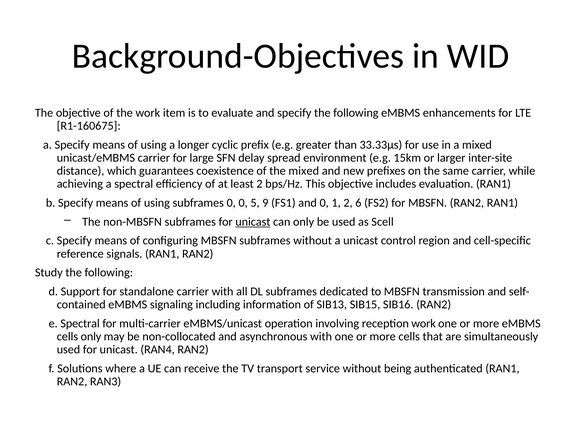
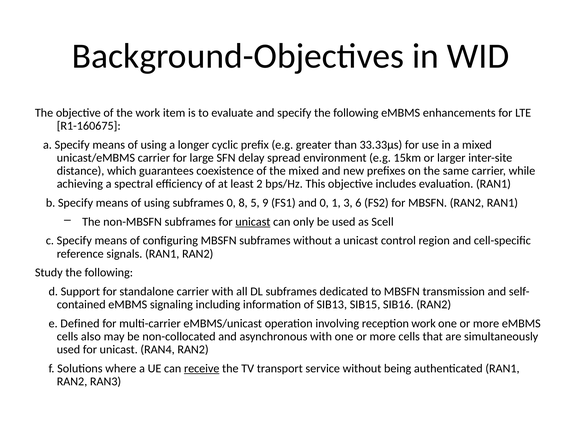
0 0: 0 -> 8
1 2: 2 -> 3
e Spectral: Spectral -> Defined
cells only: only -> also
receive underline: none -> present
